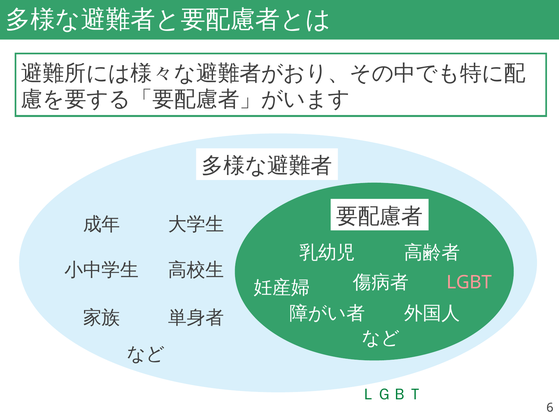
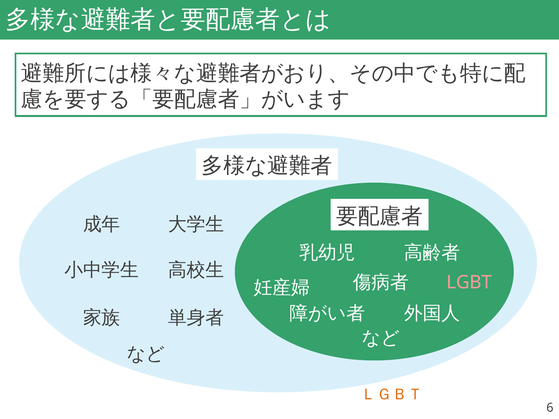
ＬＧＢＴ colour: green -> orange
